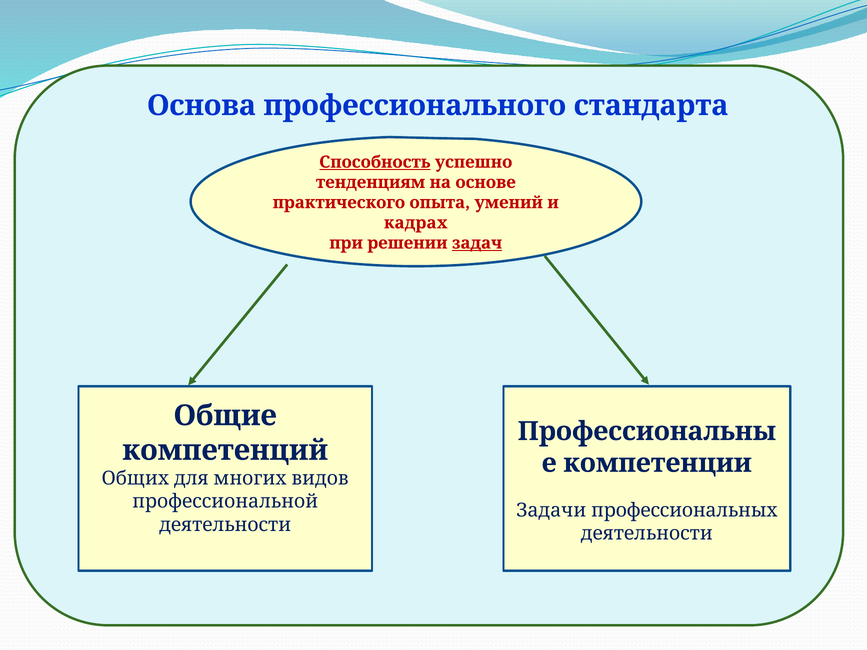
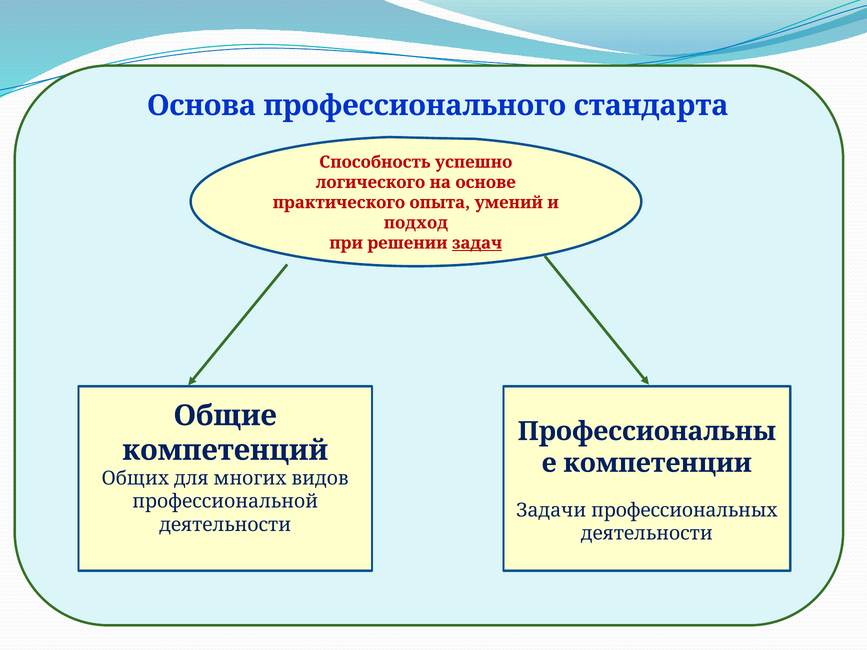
Способность underline: present -> none
тенденциям: тенденциям -> логического
кадрах: кадрах -> подход
